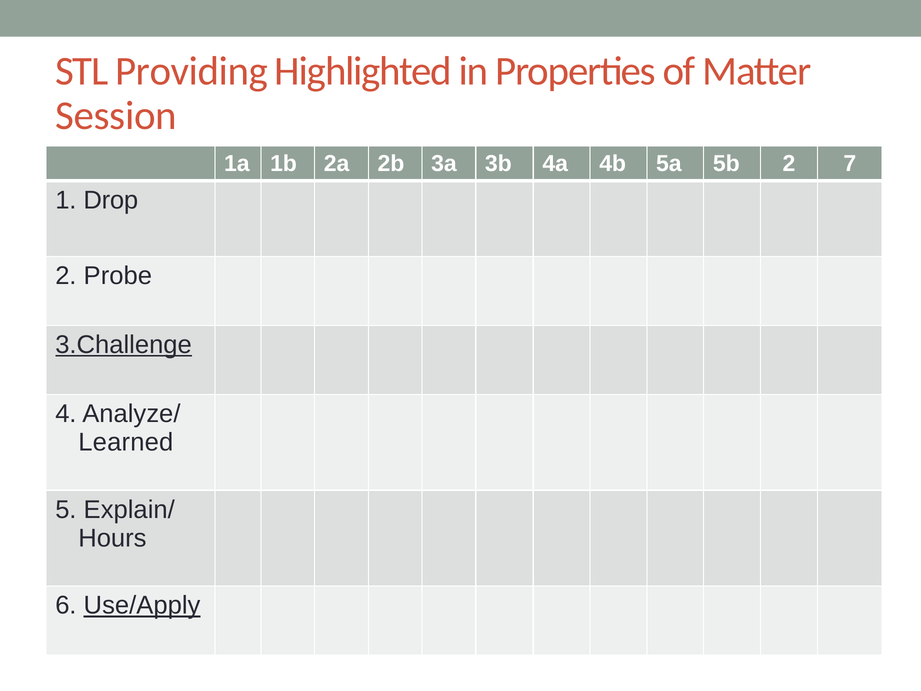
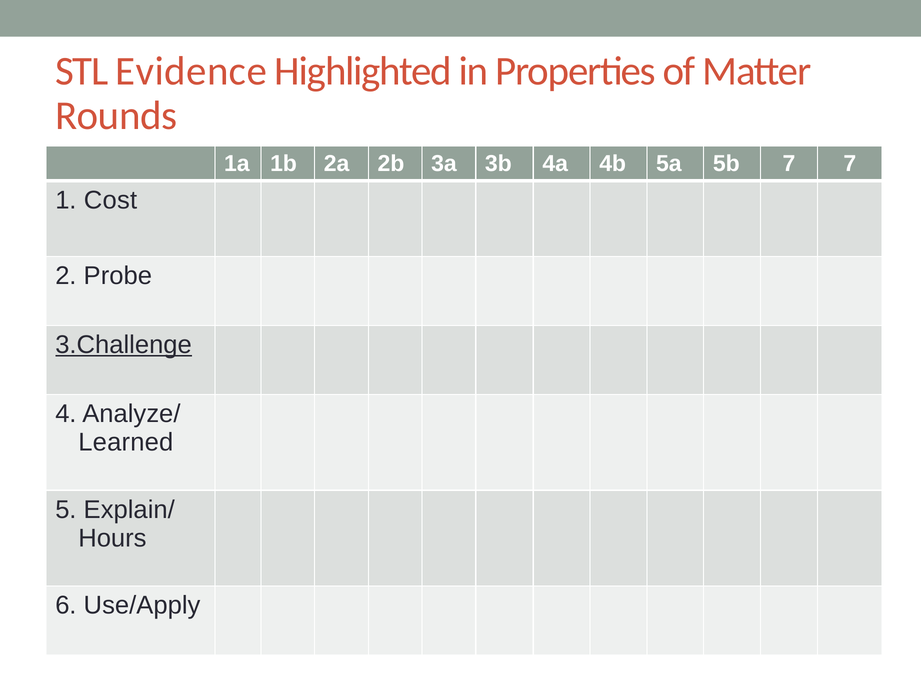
Providing: Providing -> Evidence
Session: Session -> Rounds
5b 2: 2 -> 7
Drop: Drop -> Cost
Use/Apply underline: present -> none
